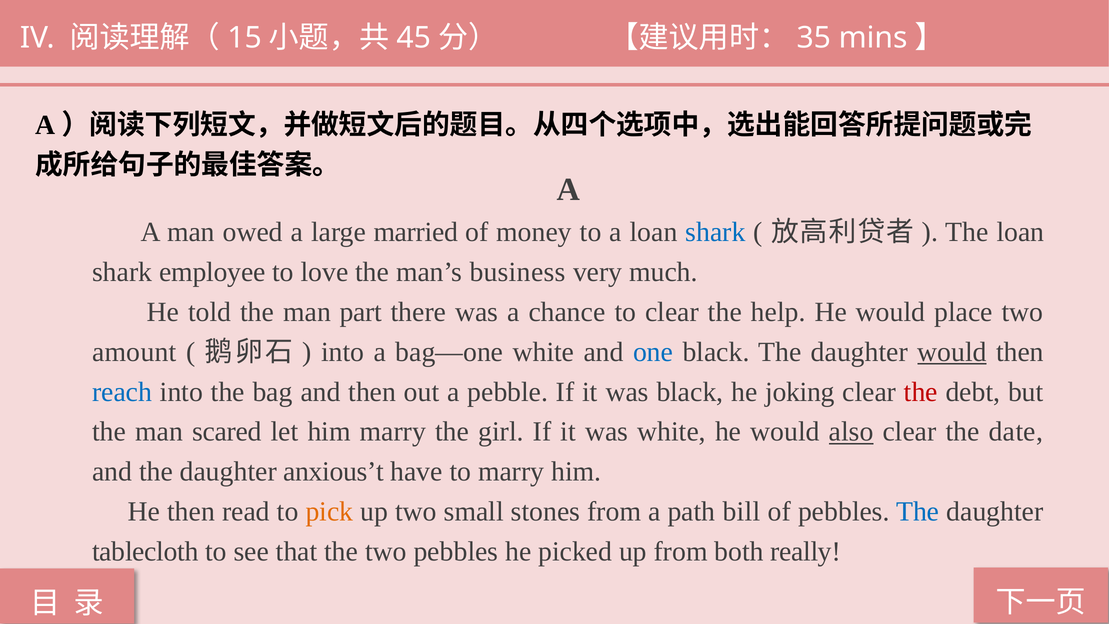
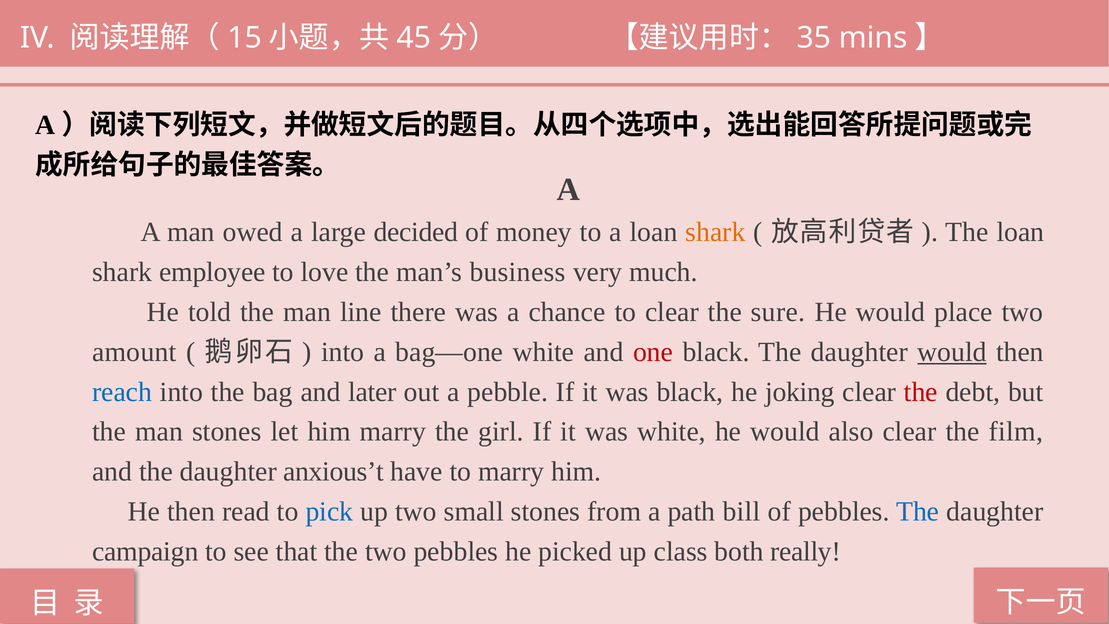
married: married -> decided
shark at (715, 232) colour: blue -> orange
part: part -> line
help: help -> sure
one colour: blue -> red
and then: then -> later
man scared: scared -> stones
also underline: present -> none
date: date -> film
pick colour: orange -> blue
tablecloth: tablecloth -> campaign
up from: from -> class
